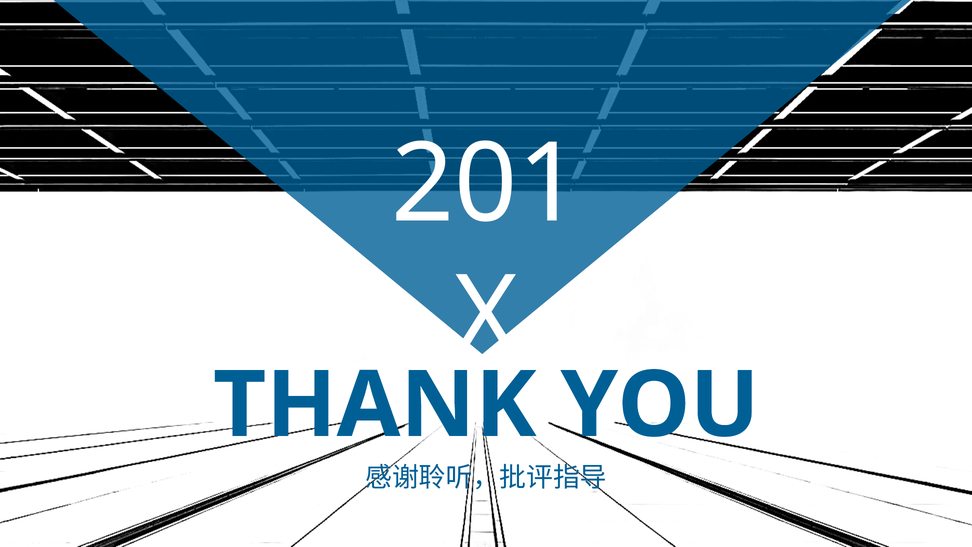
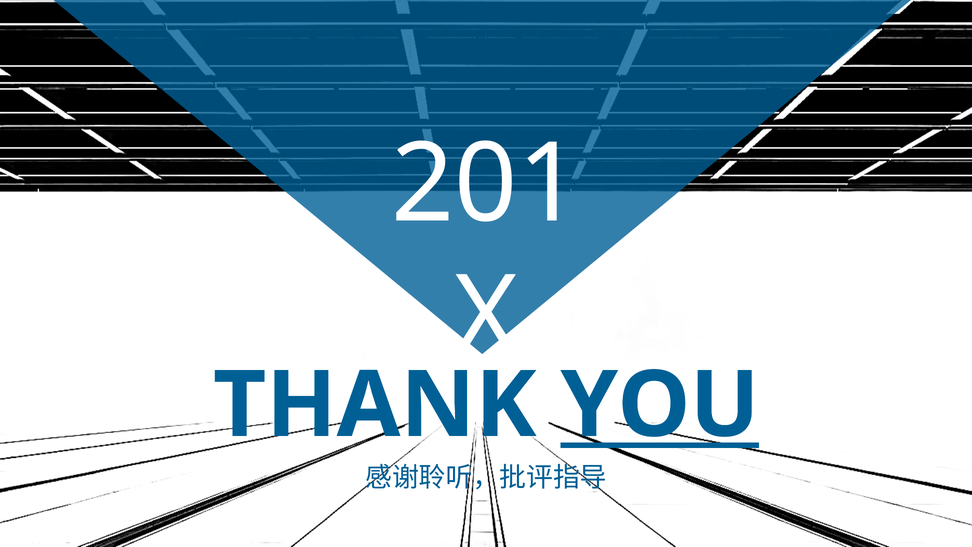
YOU underline: none -> present
